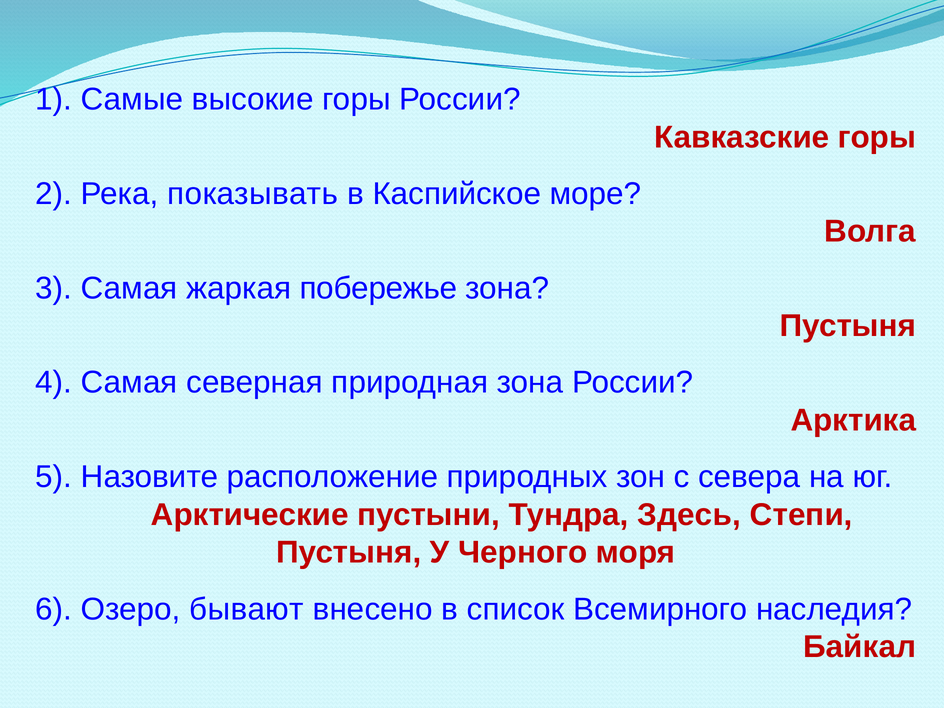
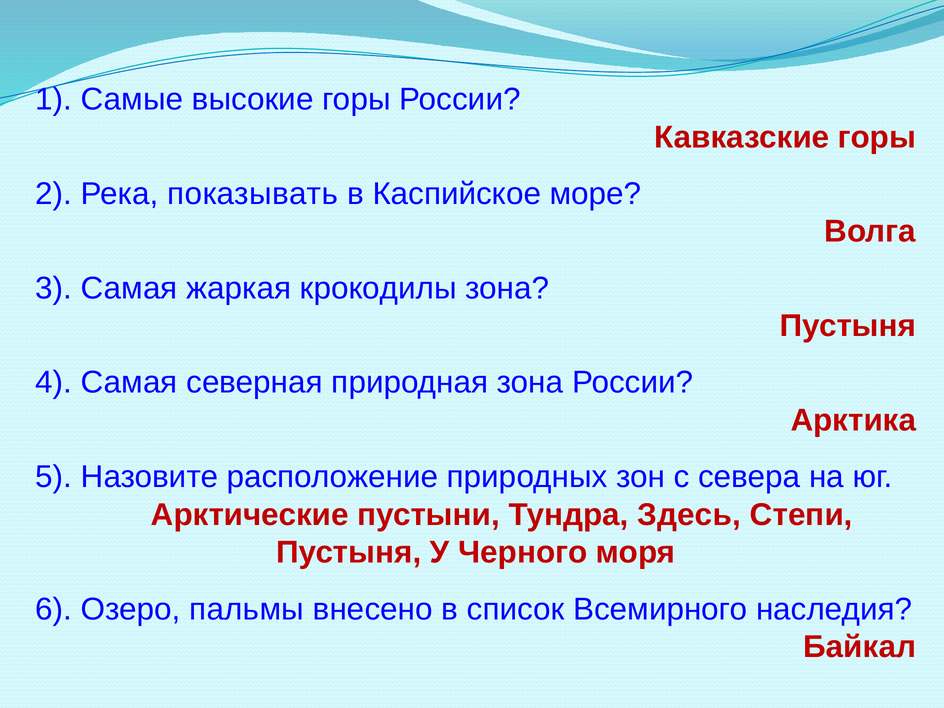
побережье: побережье -> крокодилы
бывают: бывают -> пальмы
